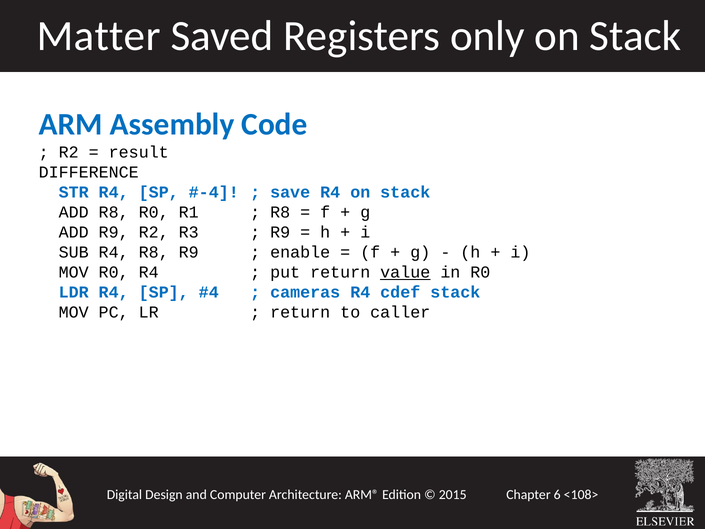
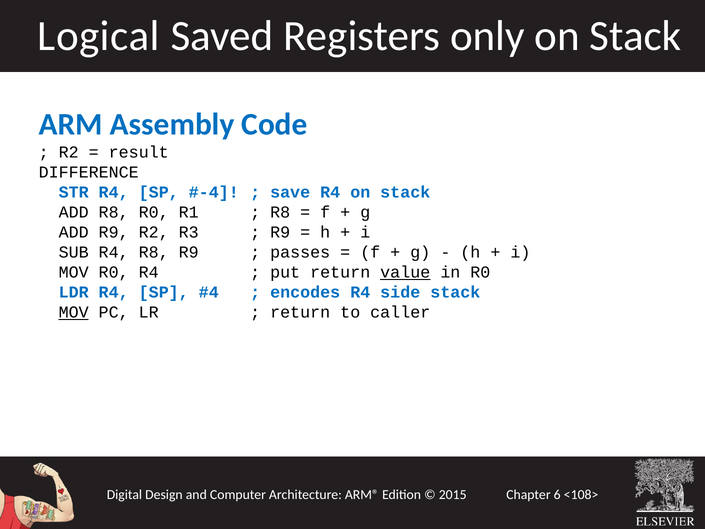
Matter: Matter -> Logical
enable: enable -> passes
cameras: cameras -> encodes
cdef: cdef -> side
MOV at (74, 312) underline: none -> present
